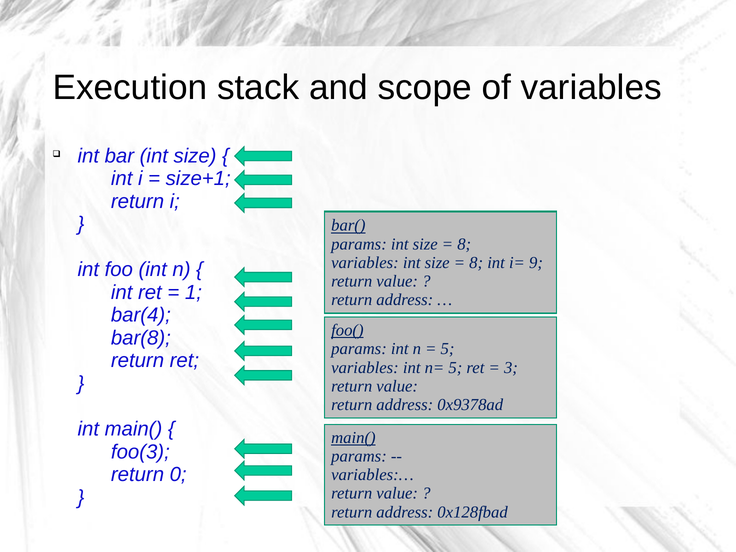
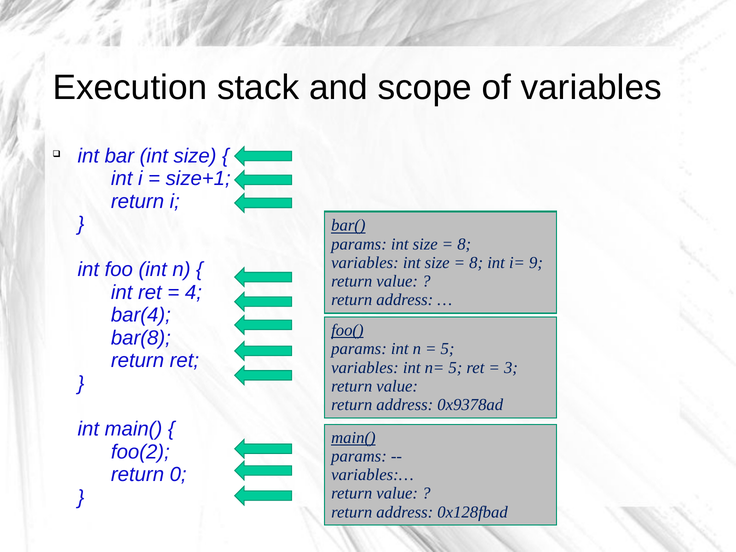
1 at (193, 292): 1 -> 4
foo(3: foo(3 -> foo(2
